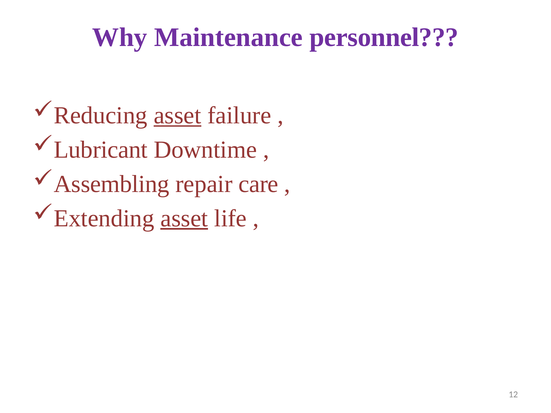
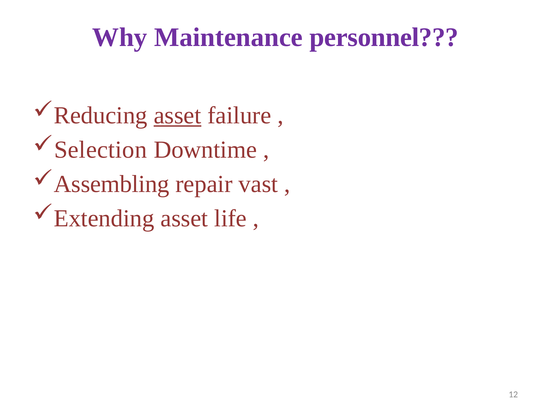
Lubricant: Lubricant -> Selection
care: care -> vast
asset at (184, 218) underline: present -> none
